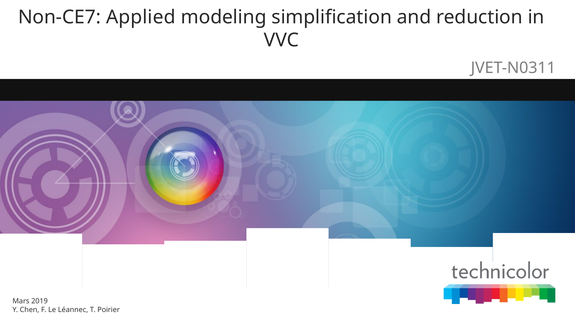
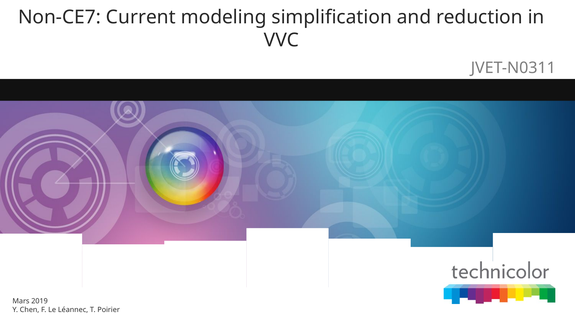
Applied: Applied -> Current
